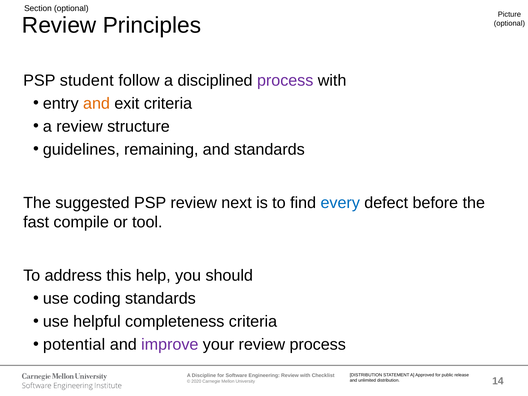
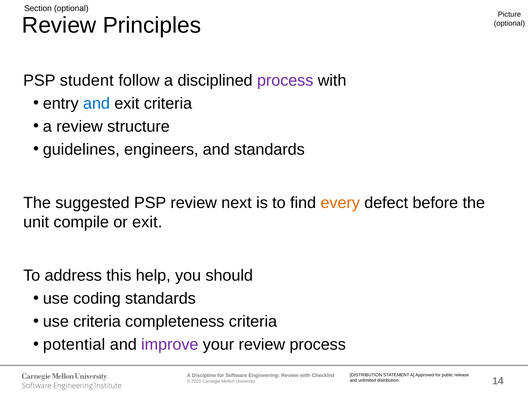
and at (97, 103) colour: orange -> blue
remaining: remaining -> engineers
every colour: blue -> orange
fast: fast -> unit
or tool: tool -> exit
use helpful: helpful -> criteria
